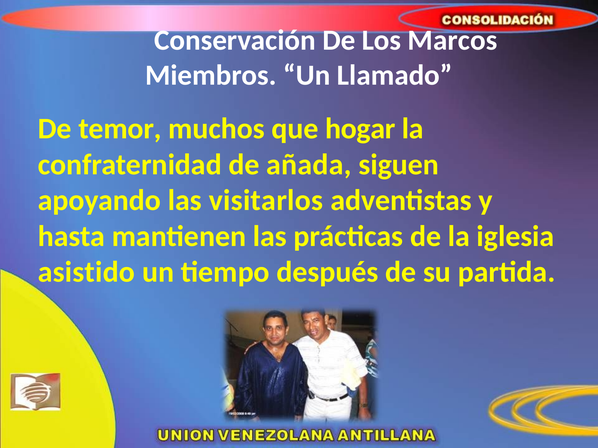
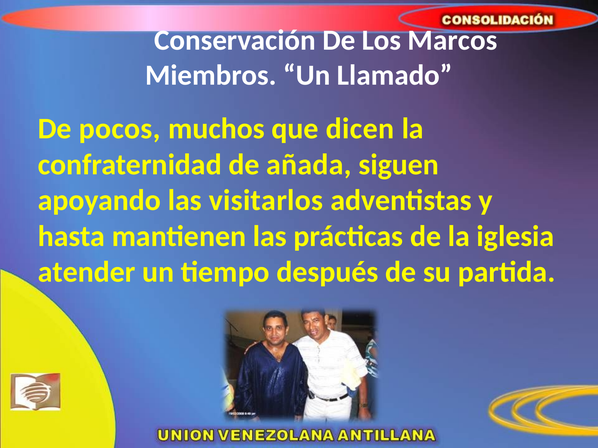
temor: temor -> pocos
hogar: hogar -> dicen
asistido: asistido -> atender
